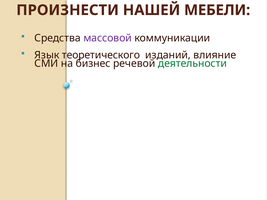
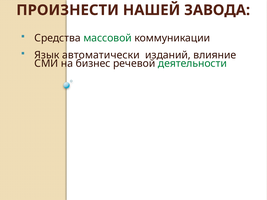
МЕБЕЛИ: МЕБЕЛИ -> ЗАВОДА
массовой colour: purple -> green
теоретического: теоретического -> автоматически
